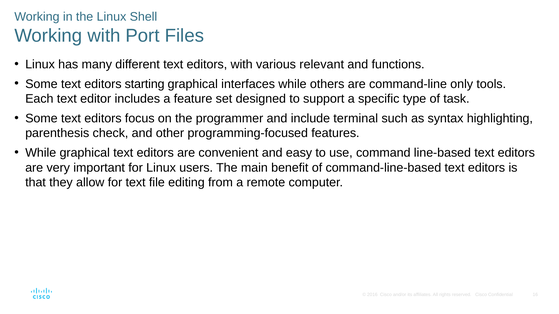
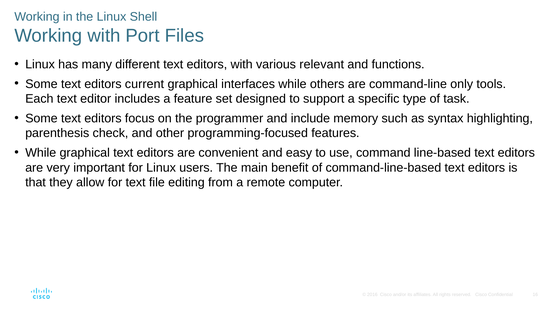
starting: starting -> current
terminal: terminal -> memory
